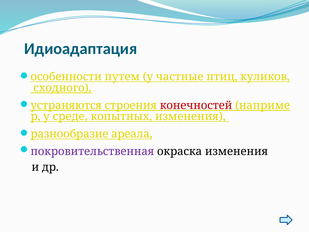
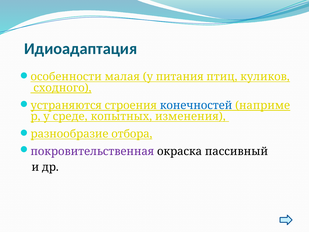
путем: путем -> малая
частные: частные -> питания
конечностей colour: red -> blue
ареала: ареала -> отбора
окраска изменения: изменения -> пассивный
